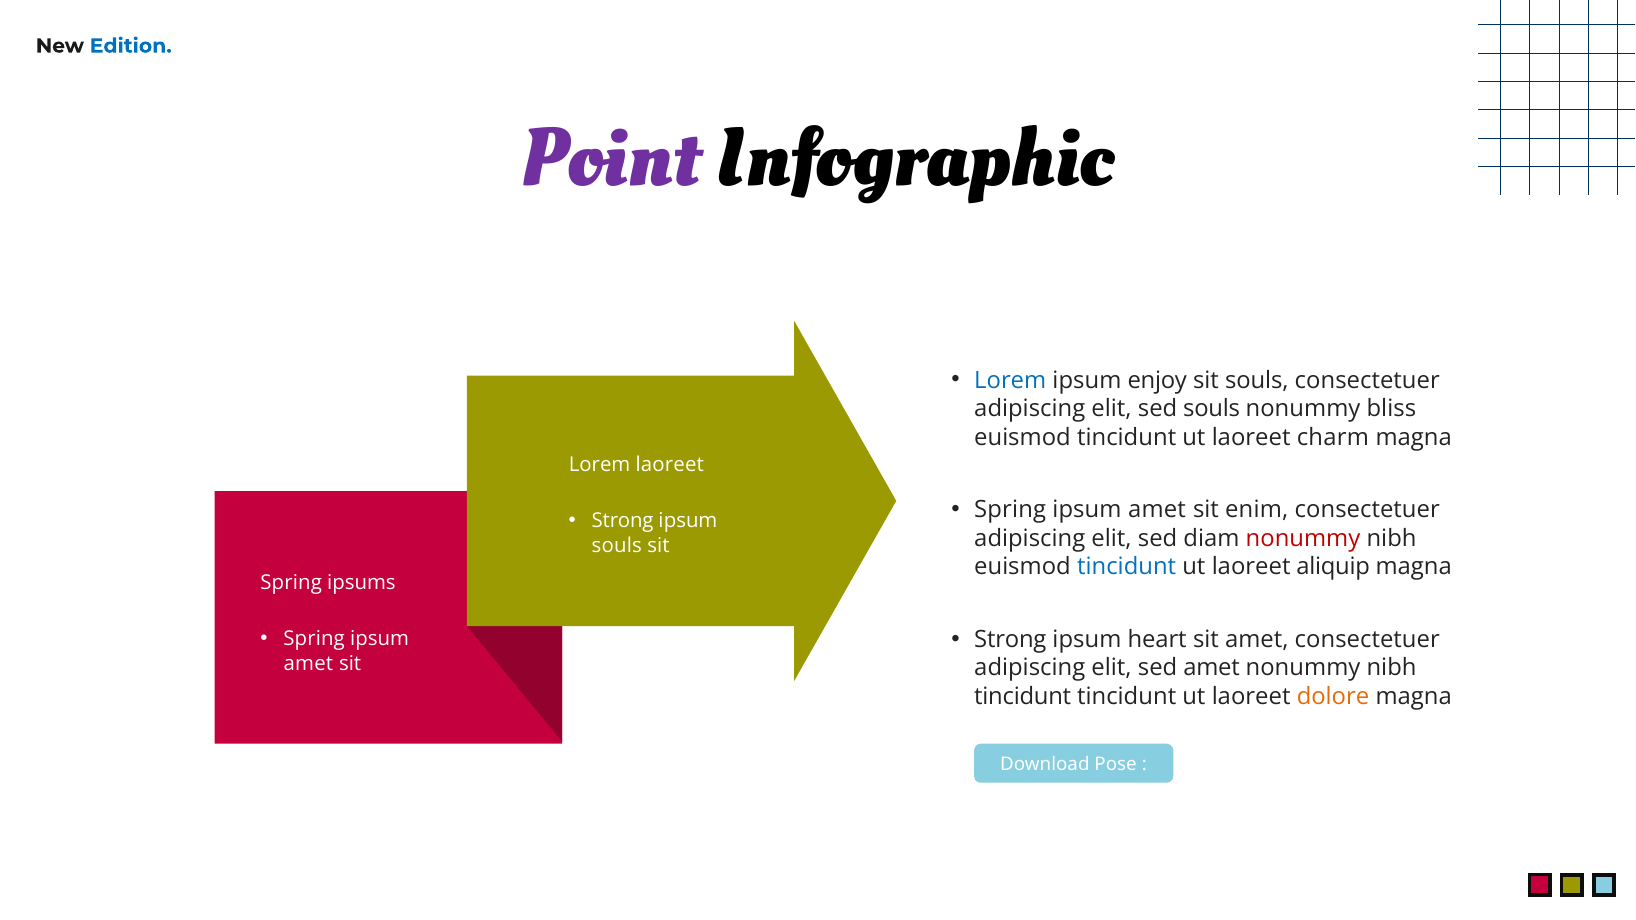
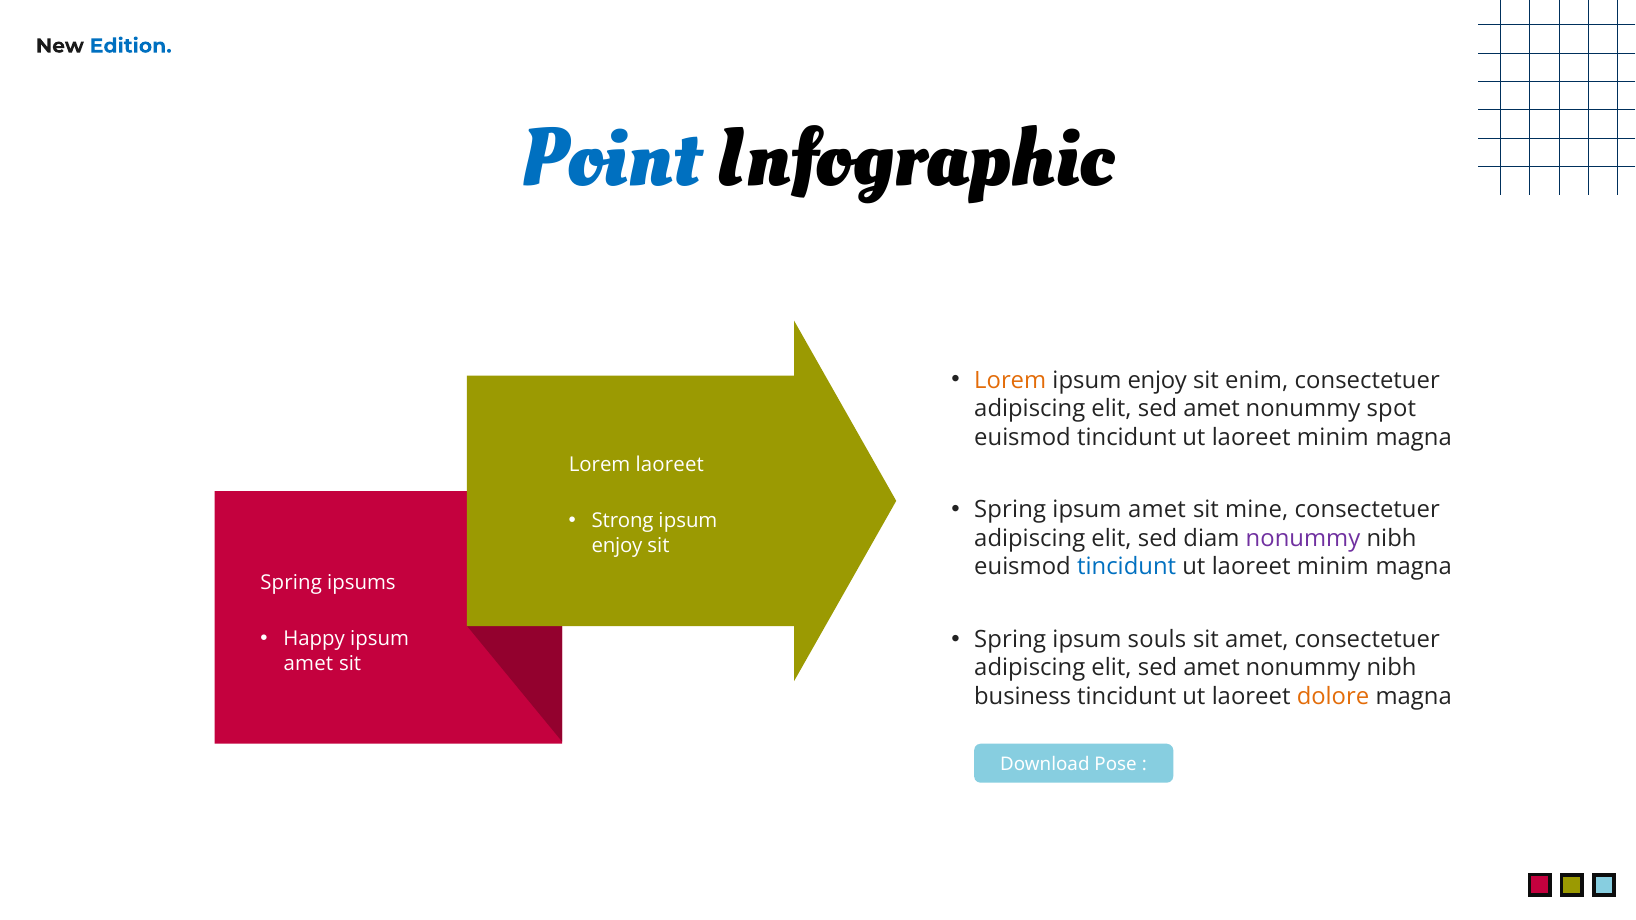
Point colour: purple -> blue
Lorem at (1010, 380) colour: blue -> orange
sit souls: souls -> enim
souls at (1212, 409): souls -> amet
bliss: bliss -> spot
charm at (1333, 438): charm -> minim
enim: enim -> mine
nonummy at (1303, 539) colour: red -> purple
souls at (617, 545): souls -> enjoy
aliquip at (1333, 567): aliquip -> minim
Strong at (1010, 640): Strong -> Spring
heart: heart -> souls
Spring at (314, 639): Spring -> Happy
tincidunt at (1023, 697): tincidunt -> business
